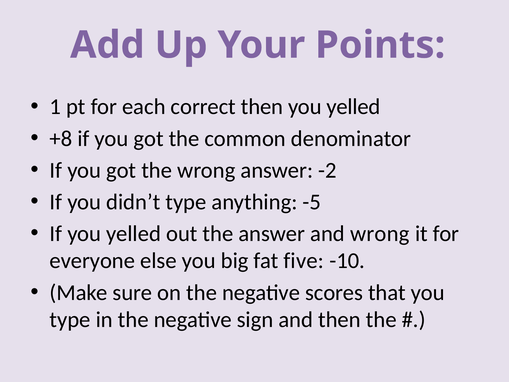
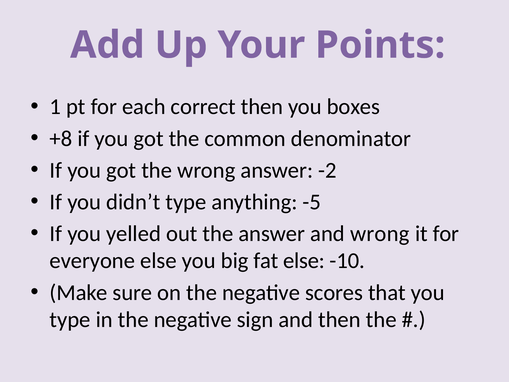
yelled at (353, 107): yelled -> boxes
fat five: five -> else
